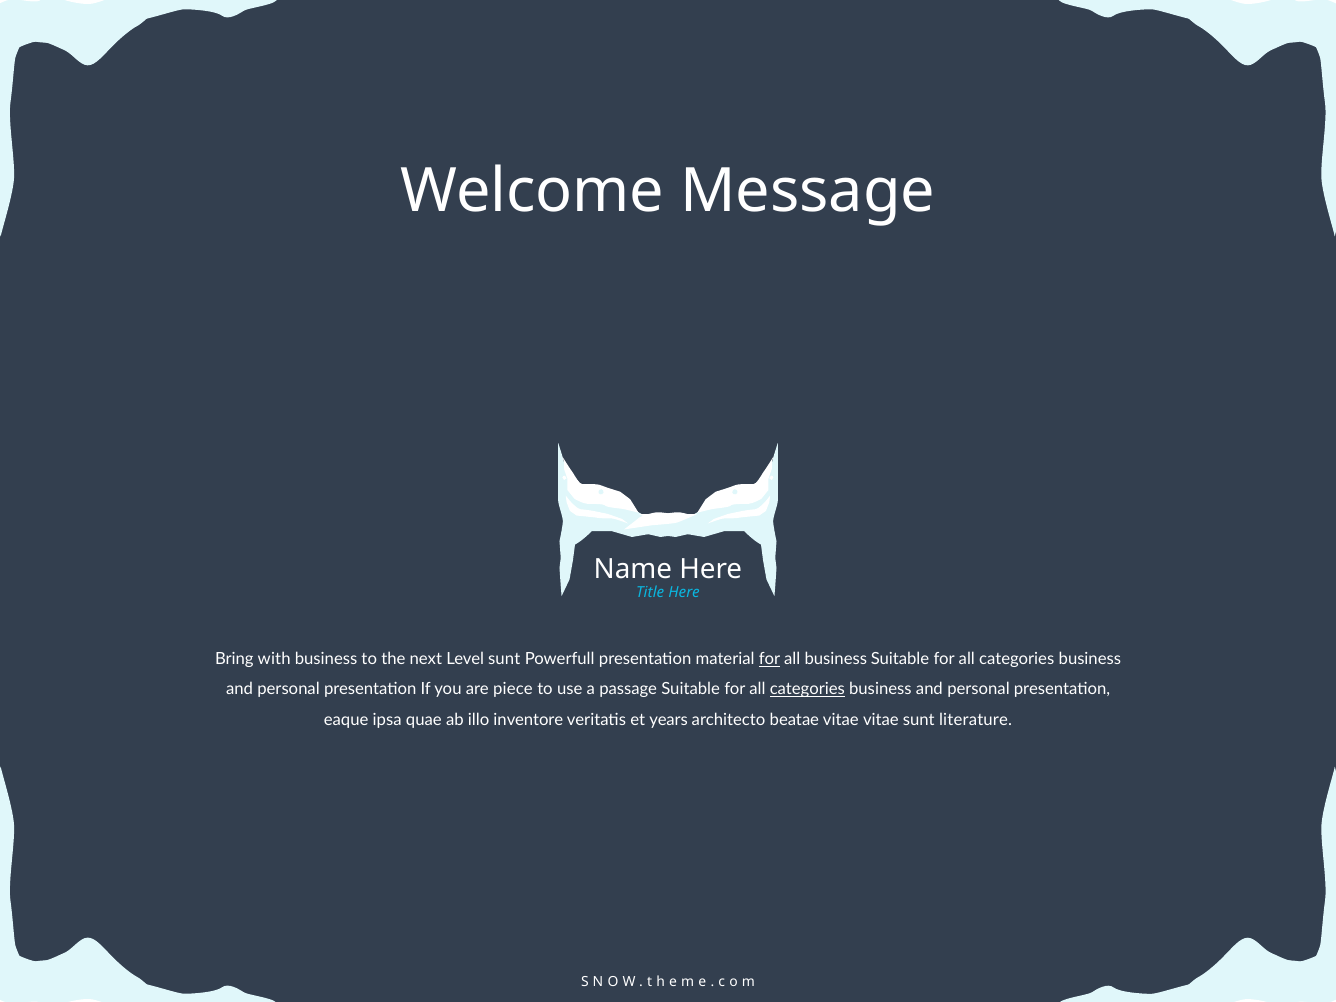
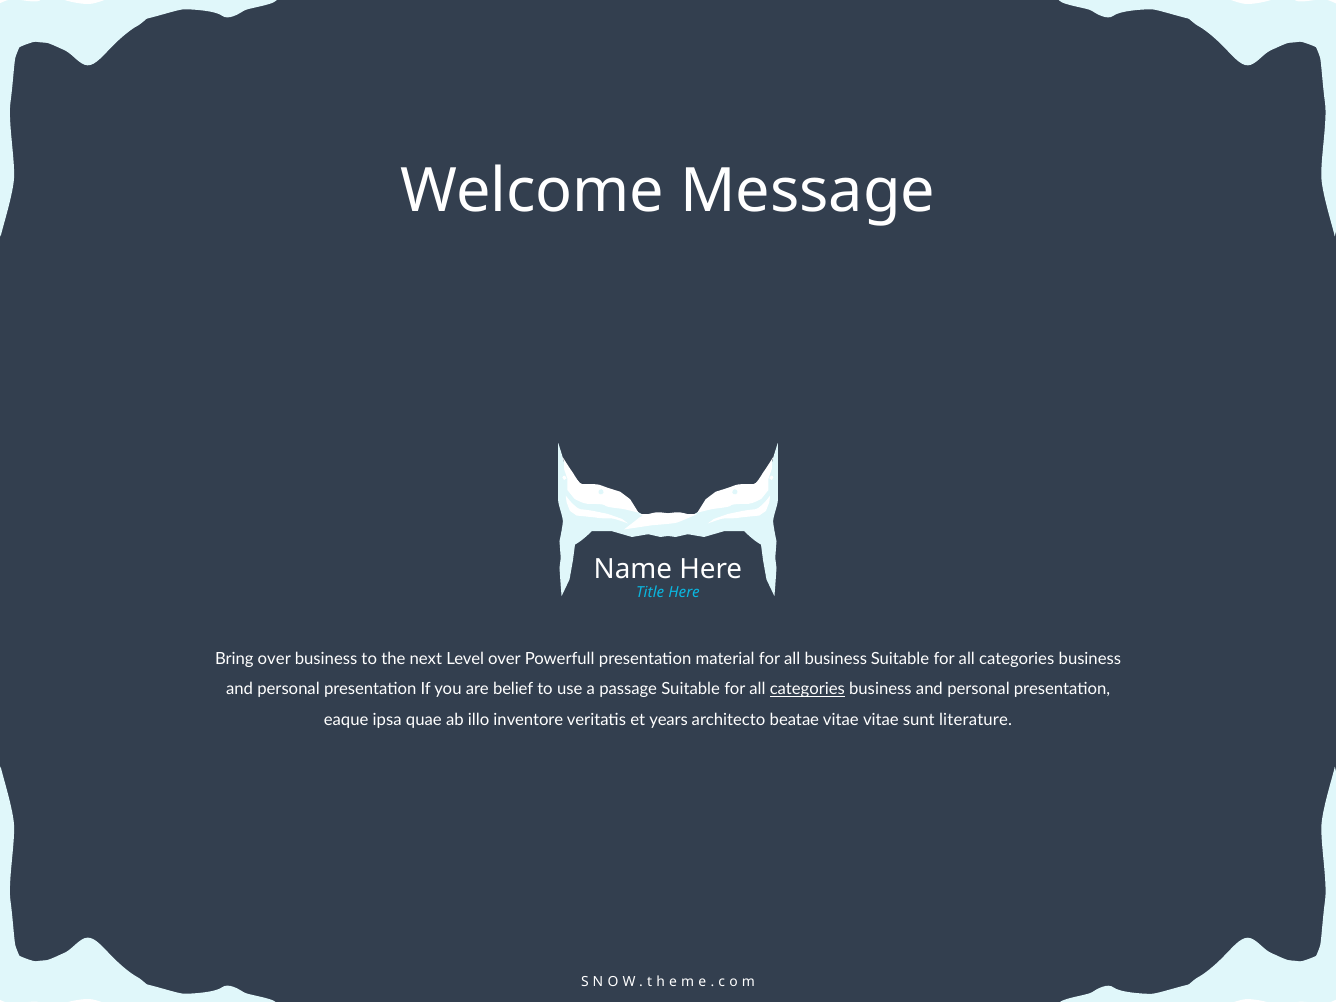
Bring with: with -> over
Level sunt: sunt -> over
for at (770, 659) underline: present -> none
piece: piece -> belief
